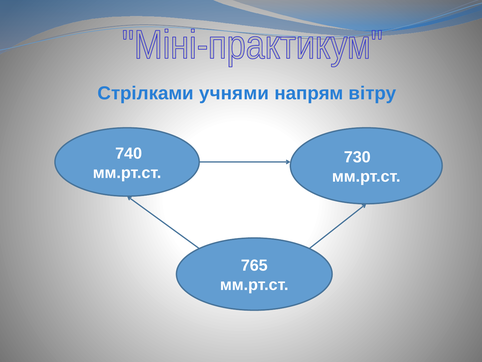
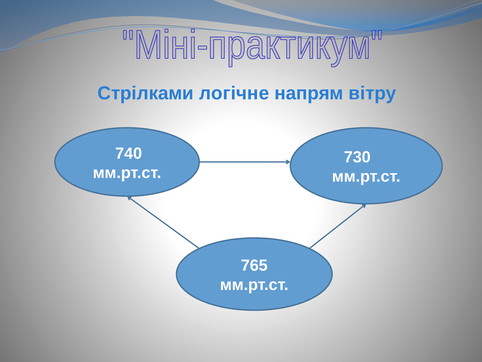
учнями: учнями -> логічне
